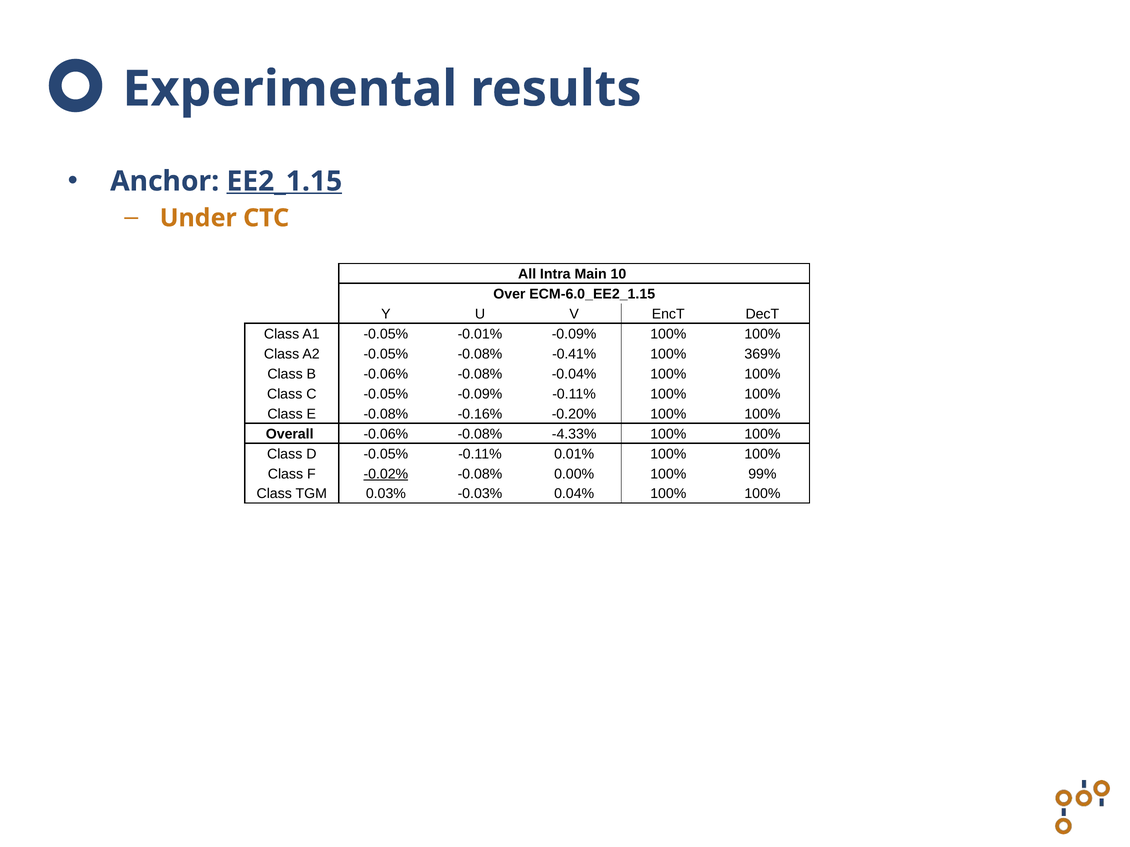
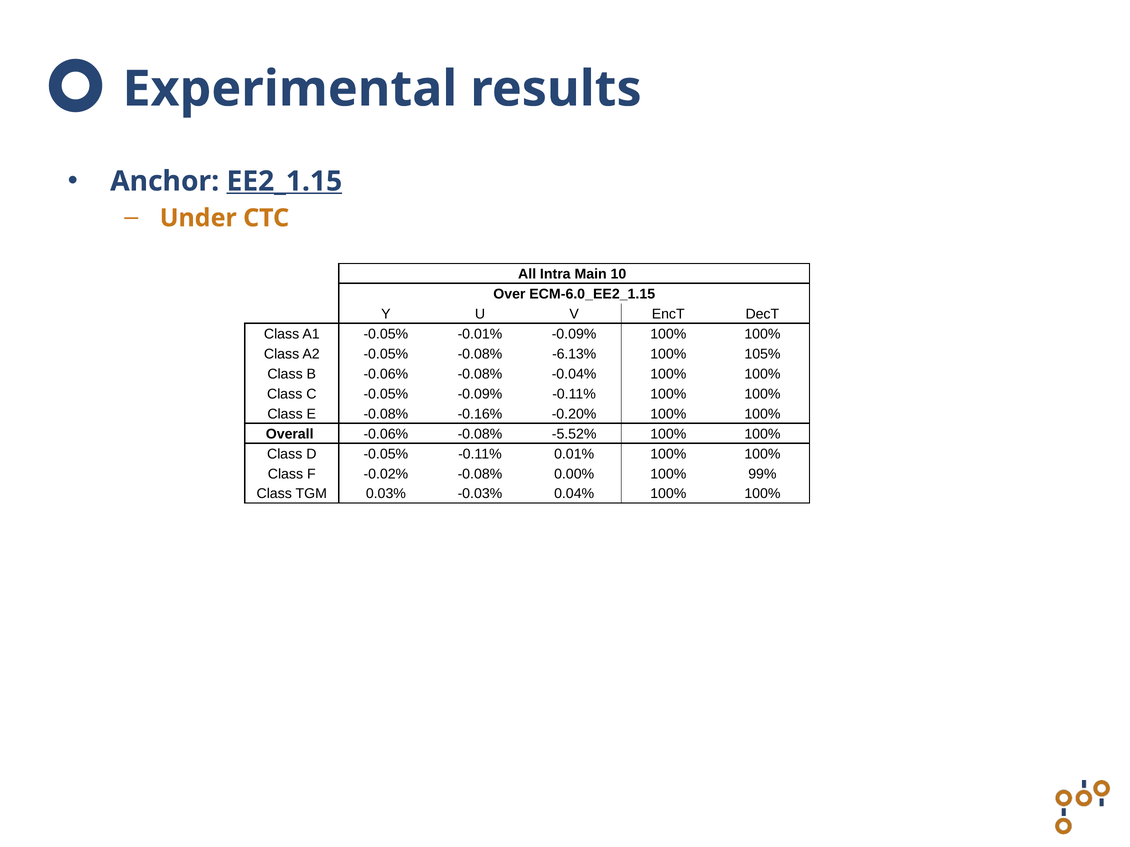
-0.41%: -0.41% -> -6.13%
369%: 369% -> 105%
-4.33%: -4.33% -> -5.52%
-0.02% underline: present -> none
